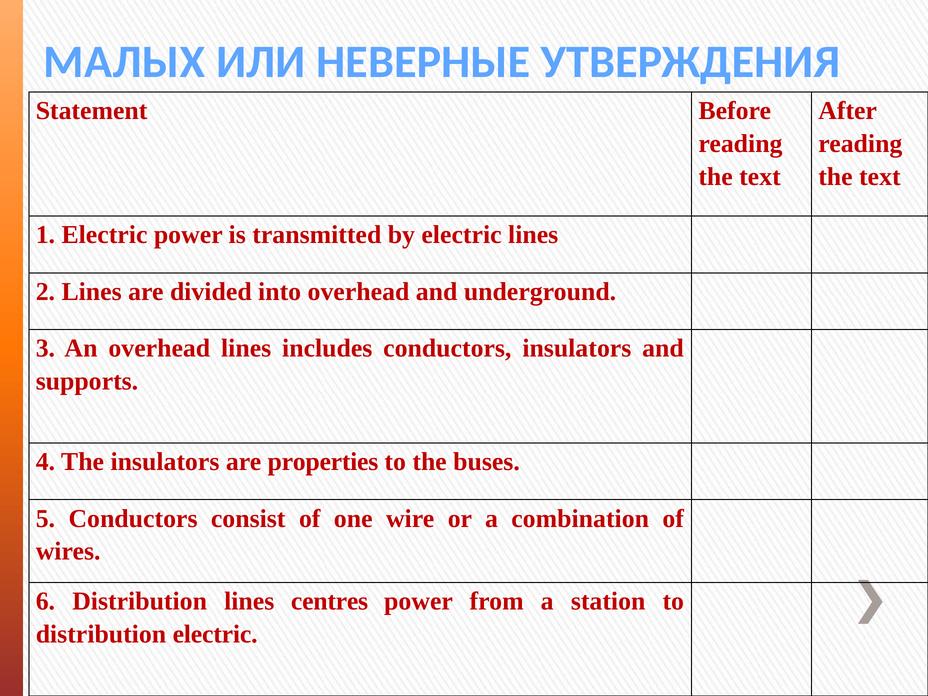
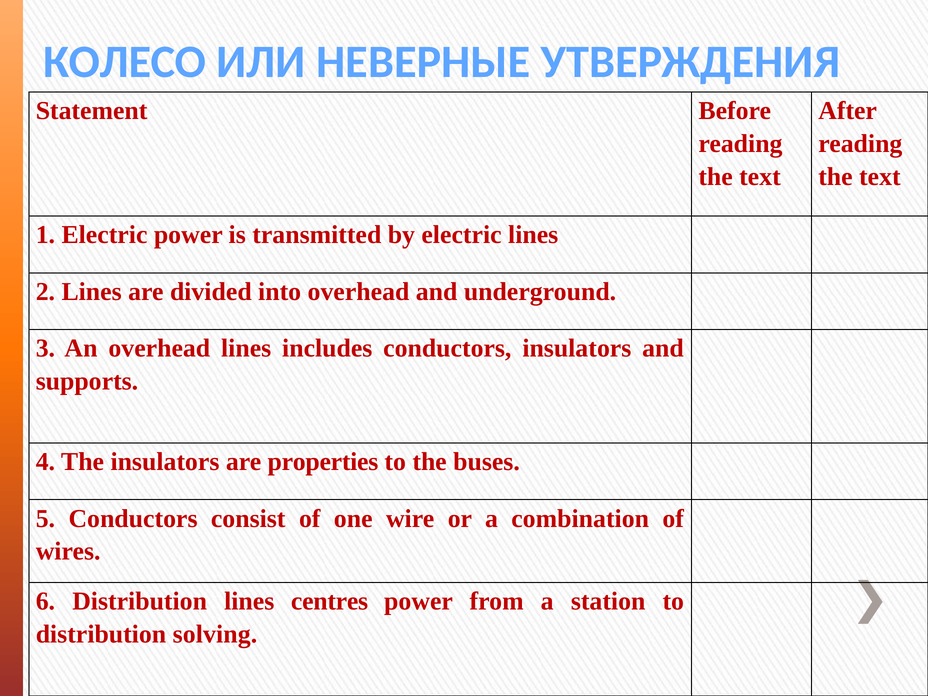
МАЛЫХ: МАЛЫХ -> КОЛЕСО
distribution electric: electric -> solving
